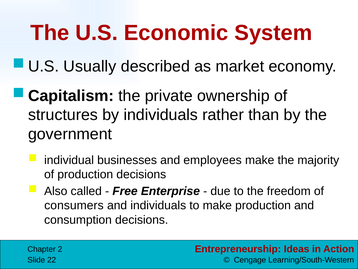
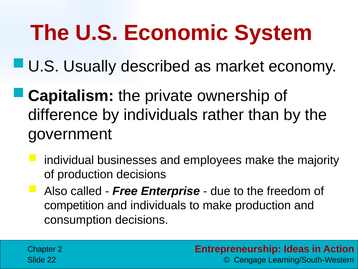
structures: structures -> difference
consumers: consumers -> competition
